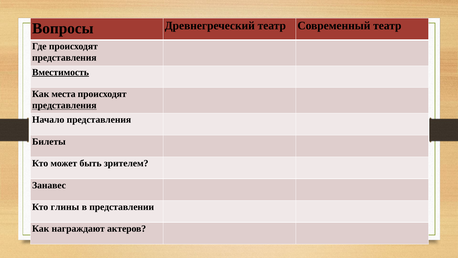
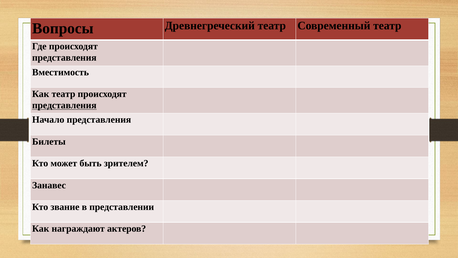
Вместимость underline: present -> none
Как места: места -> театр
глины: глины -> звание
